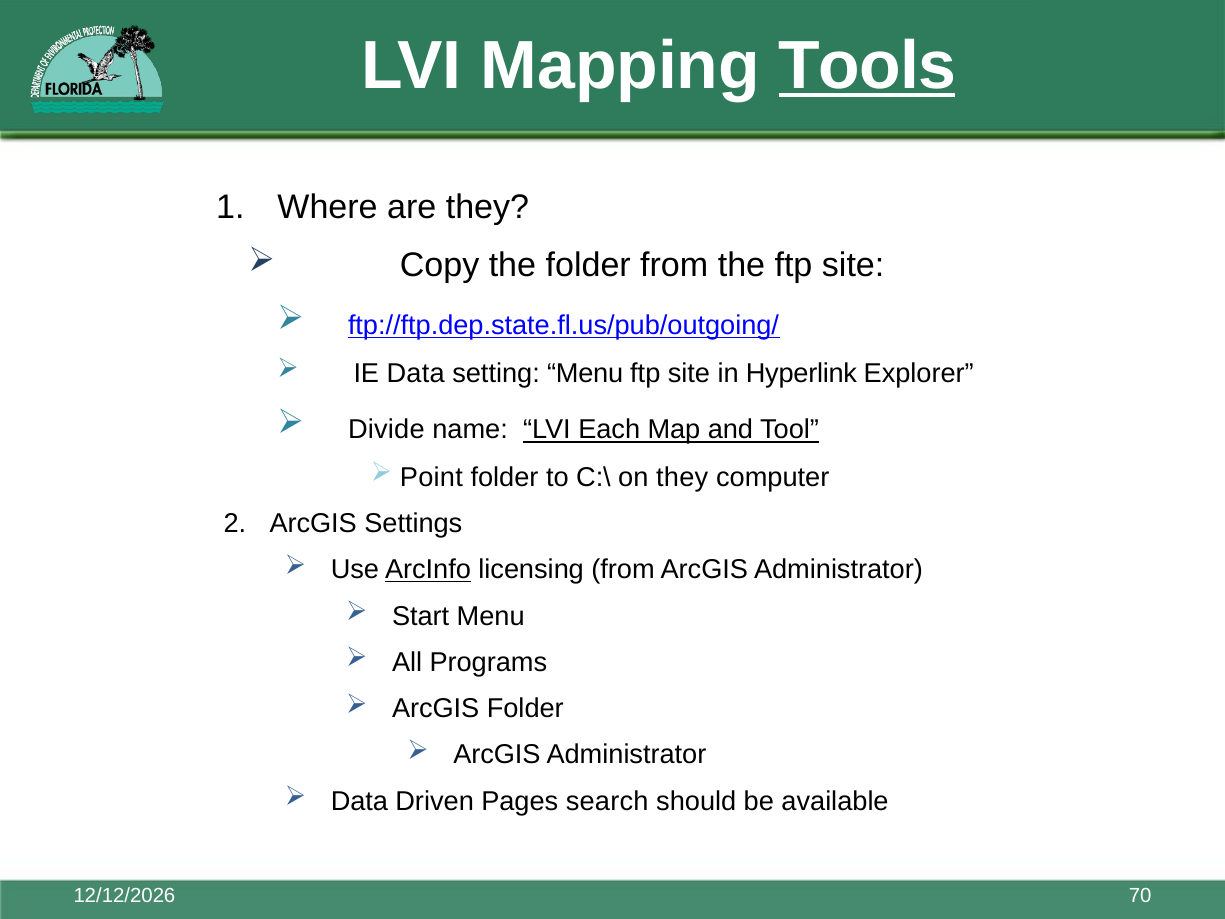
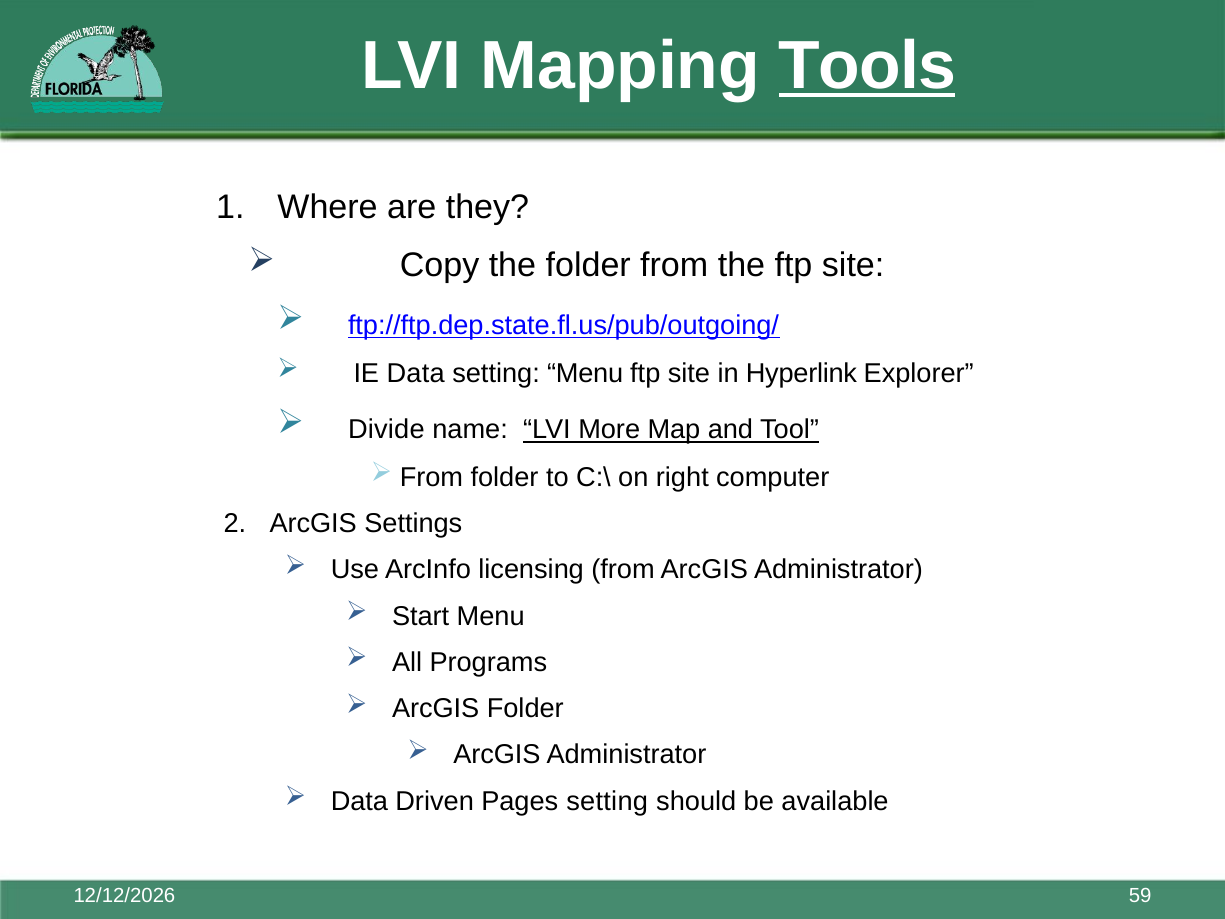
Each: Each -> More
Point at (431, 477): Point -> From
on they: they -> right
ArcInfo underline: present -> none
Pages search: search -> setting
70: 70 -> 59
